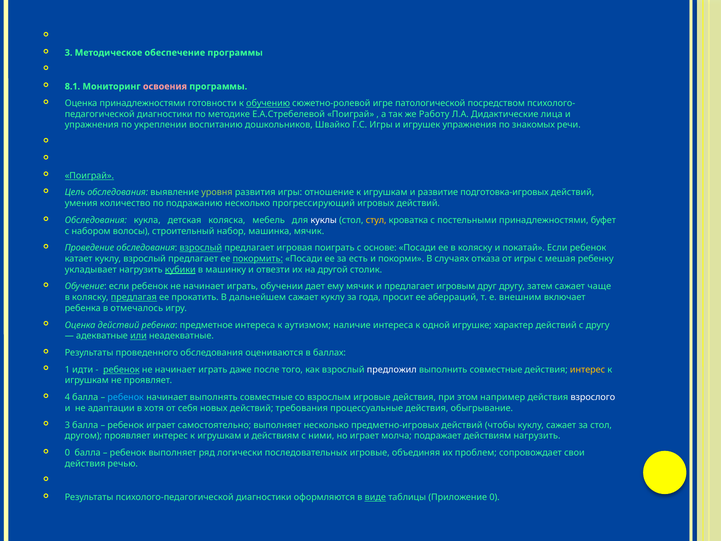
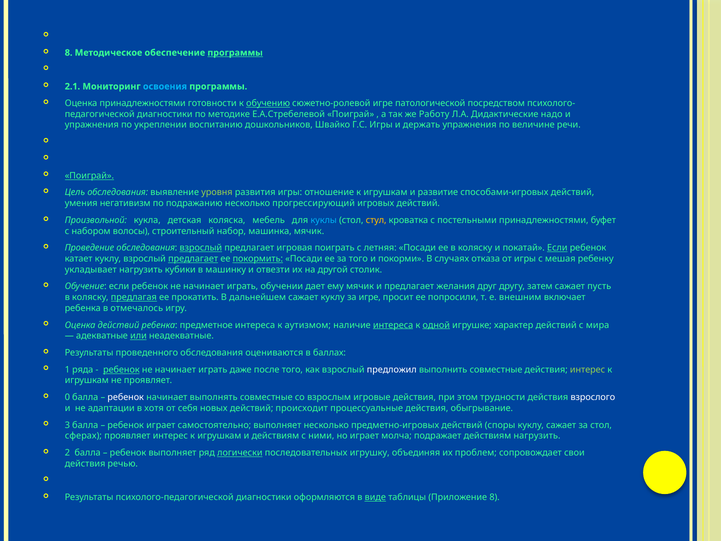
3 at (69, 53): 3 -> 8
программы at (235, 53) underline: none -> present
8.1: 8.1 -> 2.1
освоения colour: pink -> light blue
лица: лица -> надо
игрушек: игрушек -> держать
знакомых: знакомых -> величине
подготовка-игровых: подготовка-игровых -> способами-игровых
количество: количество -> негативизм
Обследования at (96, 220): Обследования -> Произвольной
куклы colour: white -> light blue
основе: основе -> летняя
Если at (557, 248) underline: none -> present
предлагает at (193, 259) underline: none -> present
за есть: есть -> того
кубики underline: present -> none
игровым: игровым -> желания
чаще: чаще -> пусть
за года: года -> игре
аберраций: аберраций -> попросили
интереса at (393, 325) underline: none -> present
одной underline: none -> present
с другу: другу -> мира
идти: идти -> ряда
интерес at (588, 369) colour: yellow -> light green
4: 4 -> 0
ребенок at (126, 397) colour: light blue -> white
например: например -> трудности
требования: требования -> происходит
чтобы: чтобы -> споры
другом: другом -> сферах
0 at (67, 453): 0 -> 2
логически underline: none -> present
последовательных игровые: игровые -> игрушку
Приложение 0: 0 -> 8
